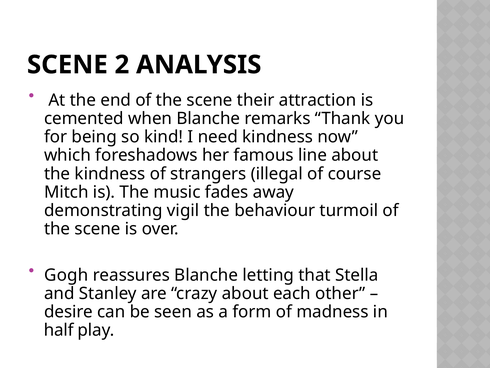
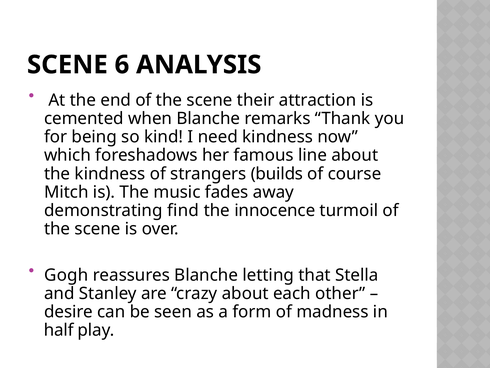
2: 2 -> 6
illegal: illegal -> builds
vigil: vigil -> find
behaviour: behaviour -> innocence
